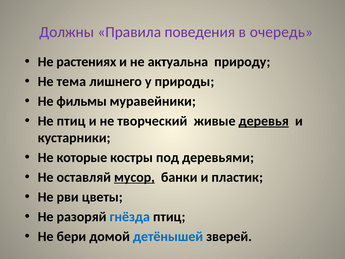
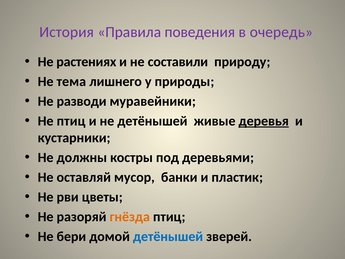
Должны: Должны -> История
актуальна: актуальна -> составили
фильмы: фильмы -> разводи
не творческий: творческий -> детёнышей
которые: которые -> должны
мусор underline: present -> none
гнёзда colour: blue -> orange
